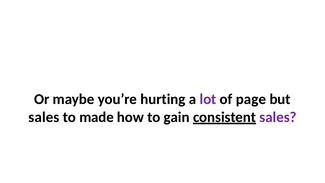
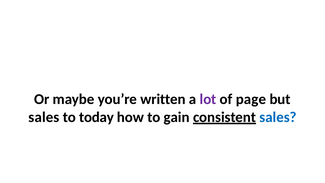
hurting: hurting -> written
made: made -> today
sales at (278, 117) colour: purple -> blue
